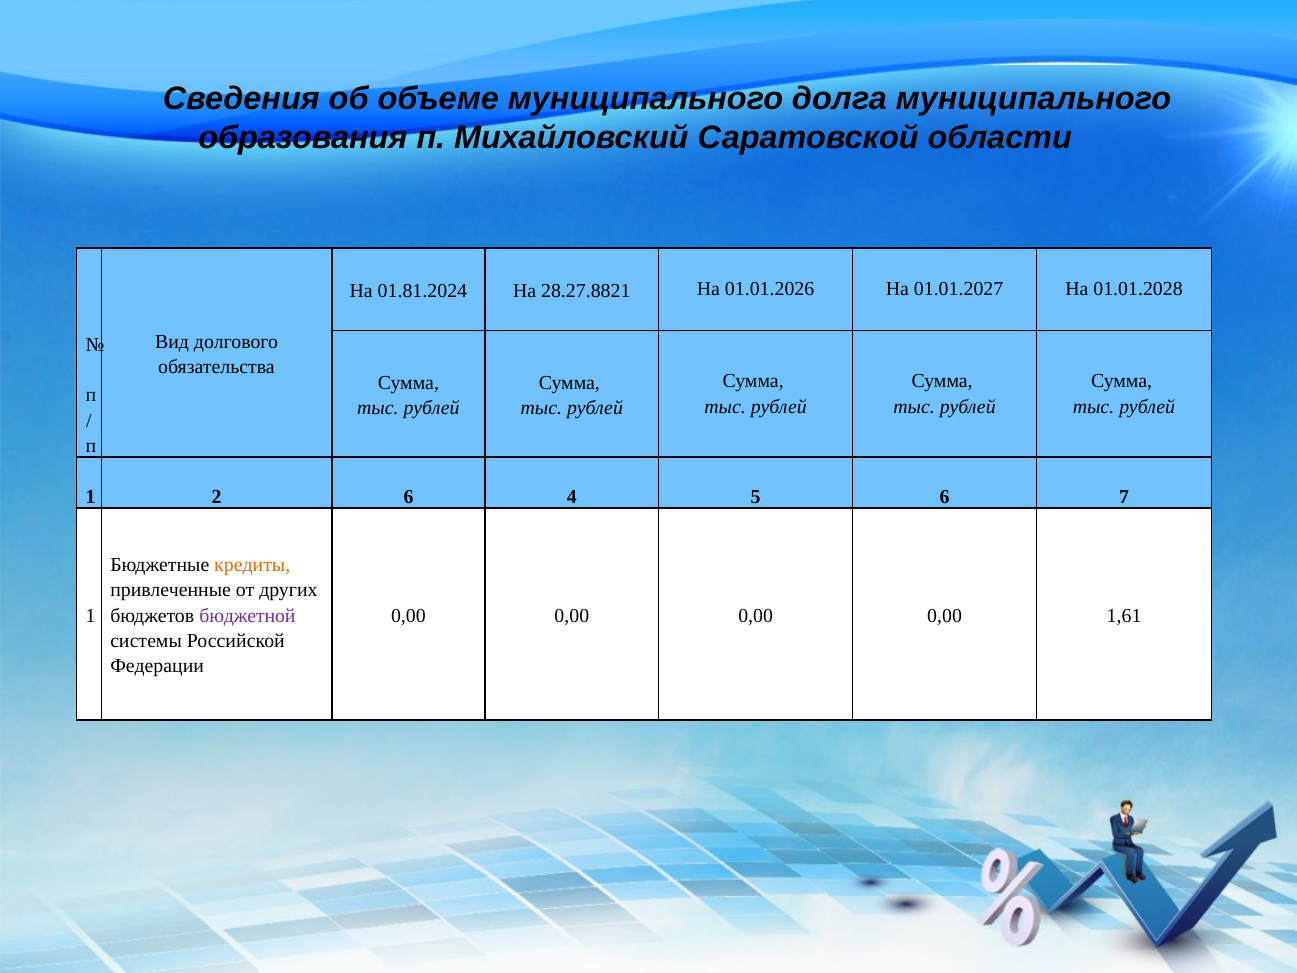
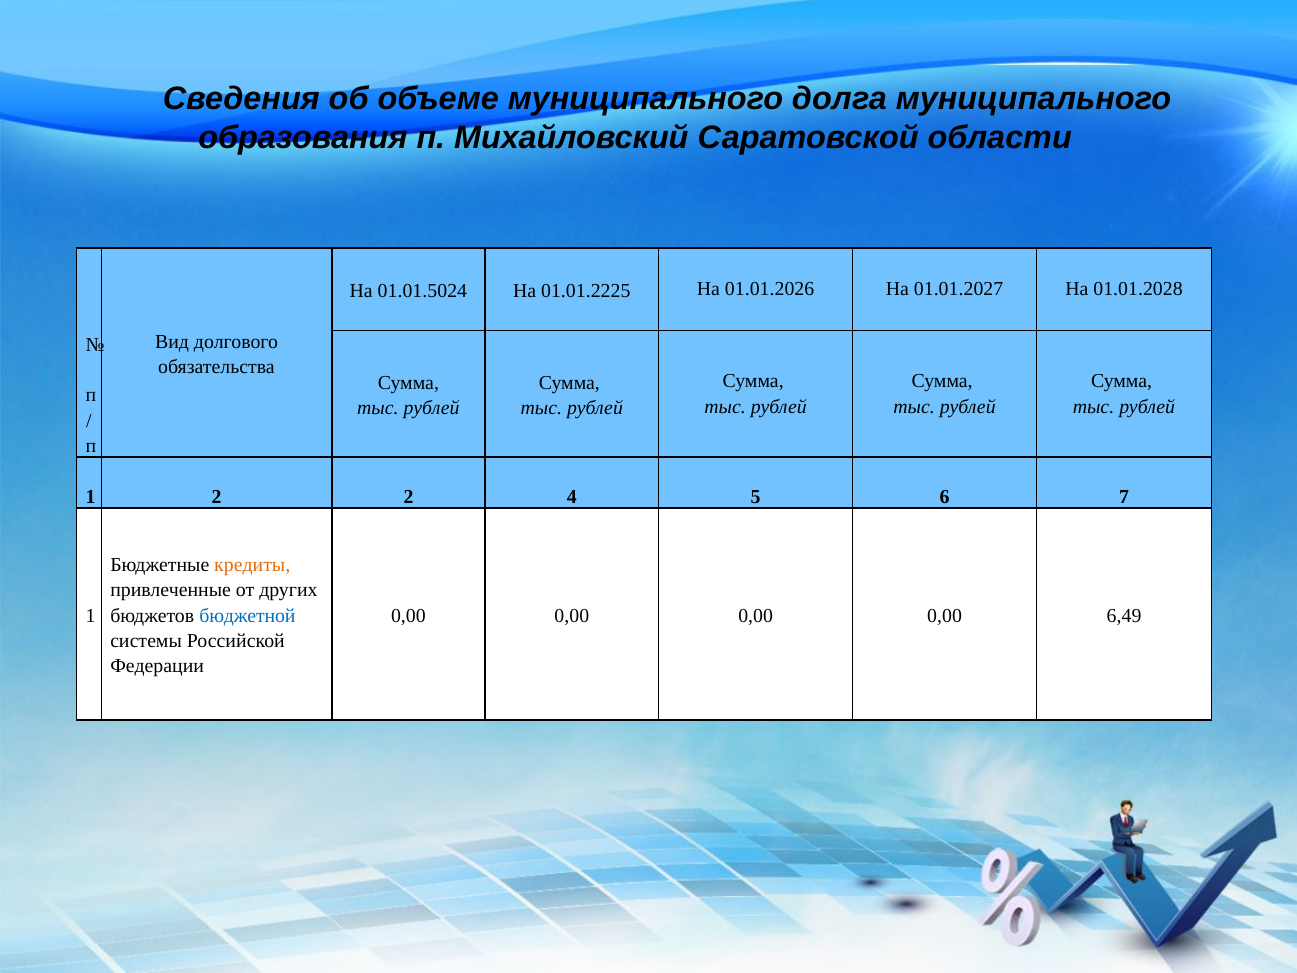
01.81.2024: 01.81.2024 -> 01.01.5024
28.27.8821: 28.27.8821 -> 01.01.2225
2 6: 6 -> 2
бюджетной colour: purple -> blue
1,61: 1,61 -> 6,49
